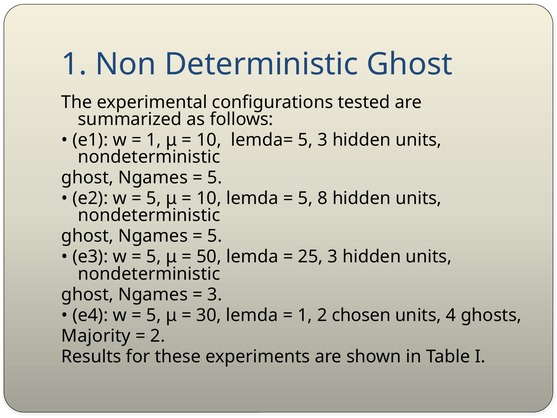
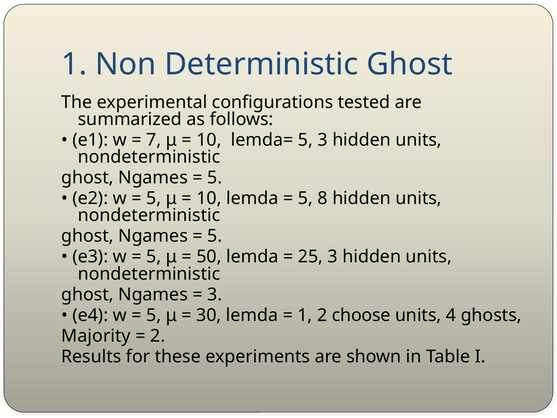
1 at (154, 140): 1 -> 7
chosen: chosen -> choose
